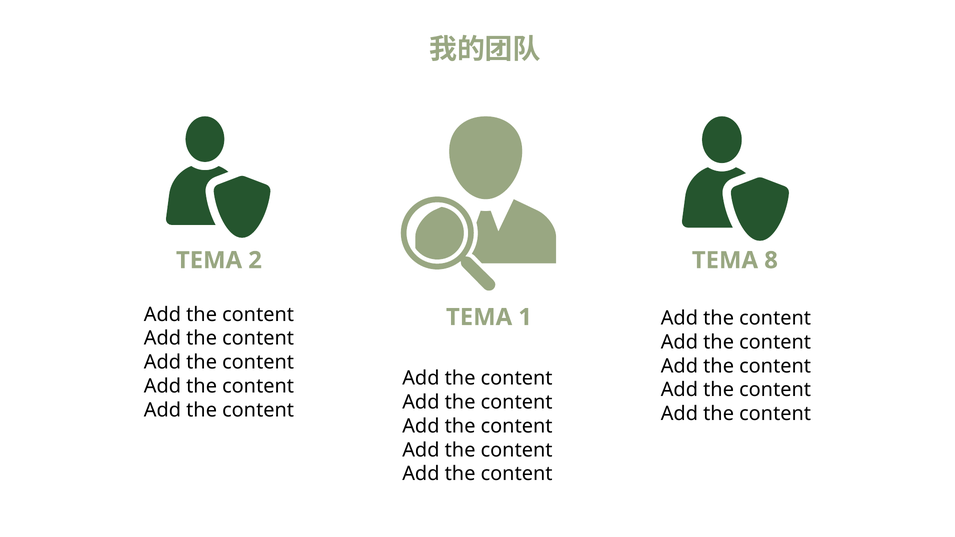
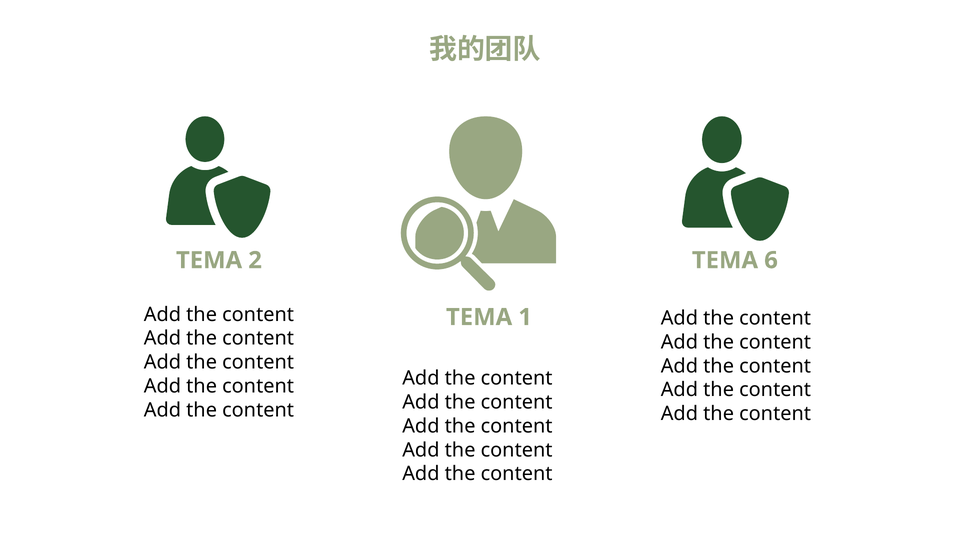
8: 8 -> 6
